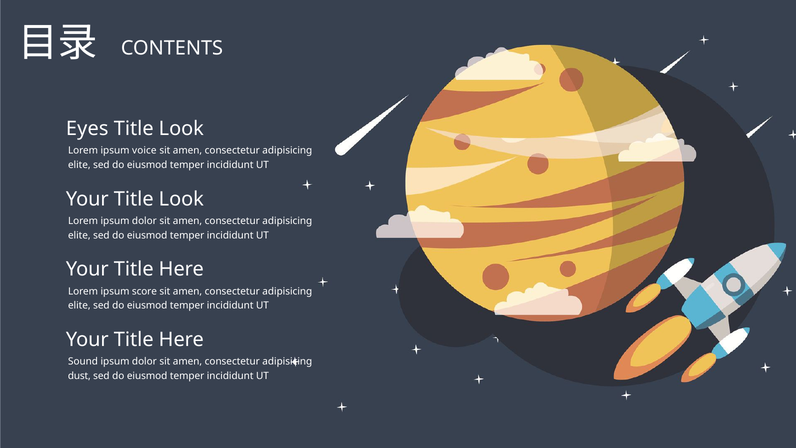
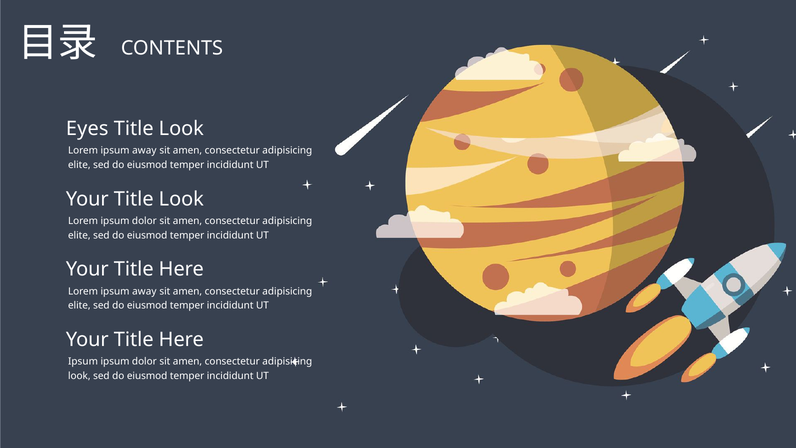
voice at (144, 151): voice -> away
score at (144, 291): score -> away
Sound at (83, 361): Sound -> Ipsum
dust at (79, 376): dust -> look
